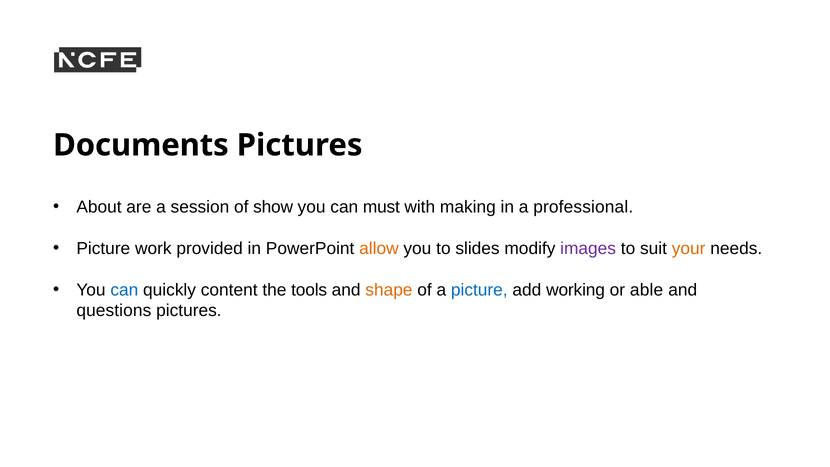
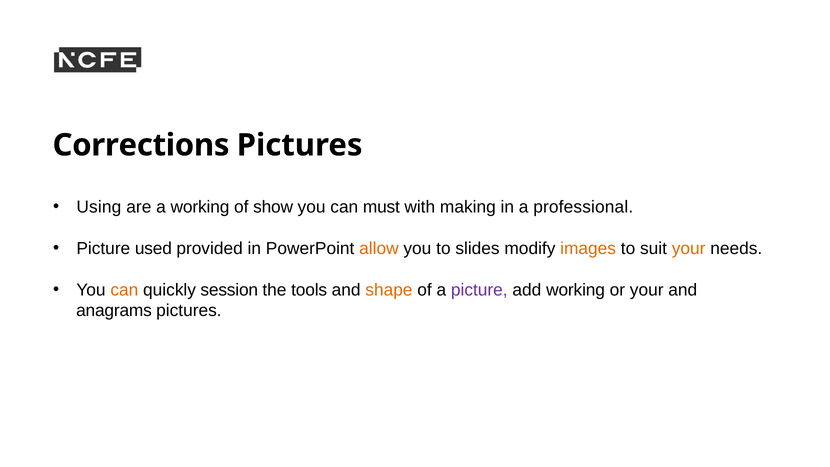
Documents: Documents -> Corrections
About: About -> Using
a session: session -> working
work: work -> used
images colour: purple -> orange
can at (124, 290) colour: blue -> orange
content: content -> session
picture at (479, 290) colour: blue -> purple
or able: able -> your
questions: questions -> anagrams
